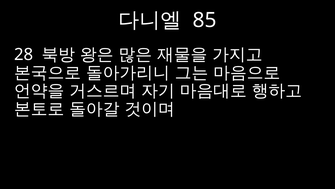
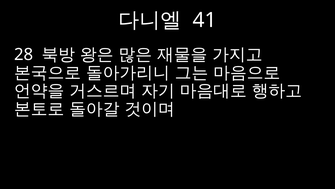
85: 85 -> 41
